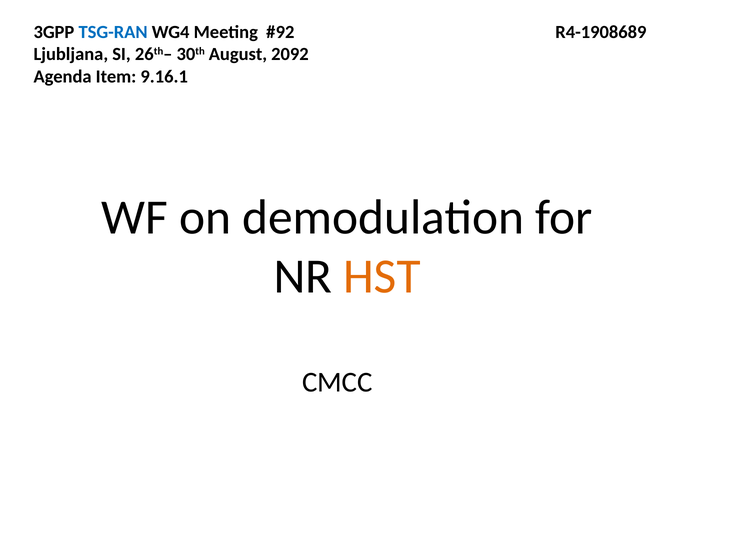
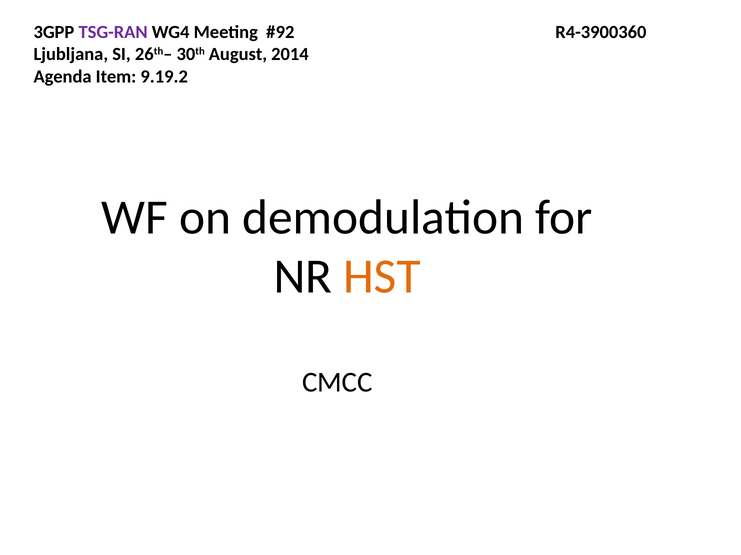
TSG-RAN colour: blue -> purple
R4-1908689: R4-1908689 -> R4-3900360
2092: 2092 -> 2014
9.16.1: 9.16.1 -> 9.19.2
